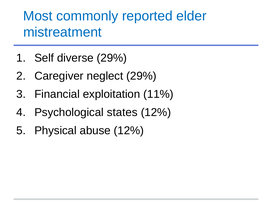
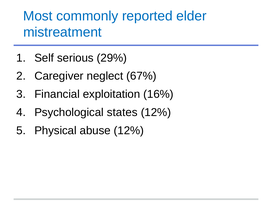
diverse: diverse -> serious
neglect 29%: 29% -> 67%
11%: 11% -> 16%
